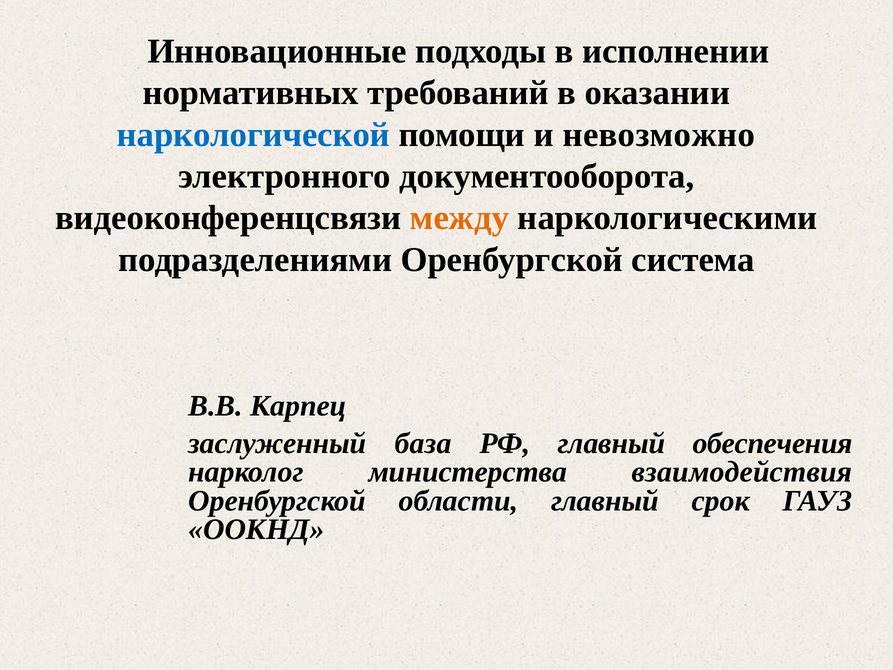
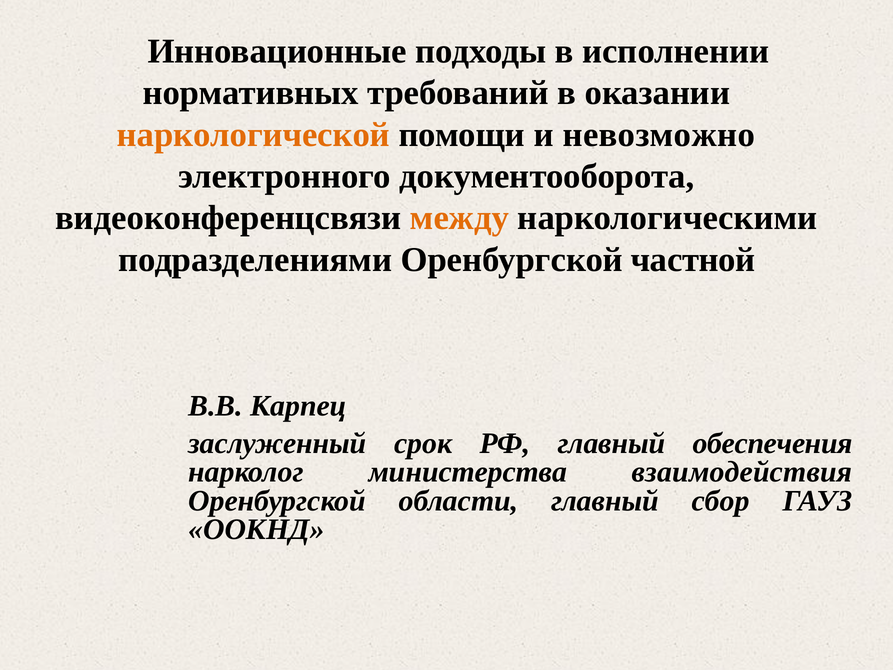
наркологической colour: blue -> orange
система: система -> частной
база: база -> срок
срок: срок -> сбор
